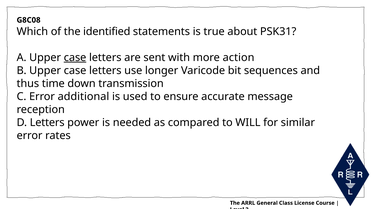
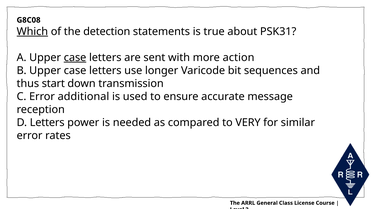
Which underline: none -> present
identified: identified -> detection
time: time -> start
WILL: WILL -> VERY
